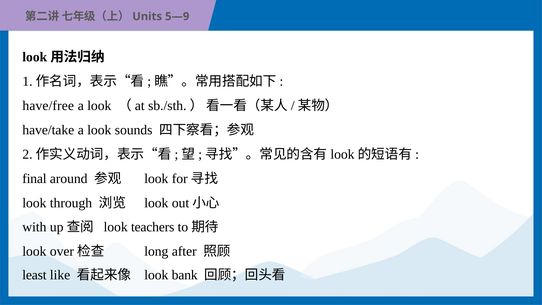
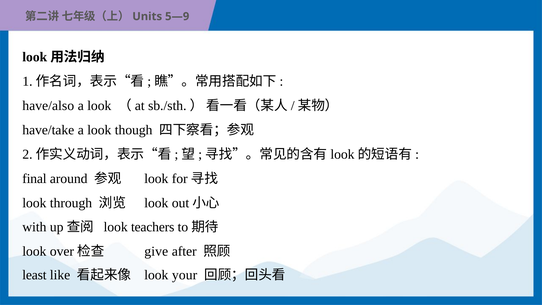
have/free: have/free -> have/also
sounds: sounds -> though
long: long -> give
bank: bank -> your
